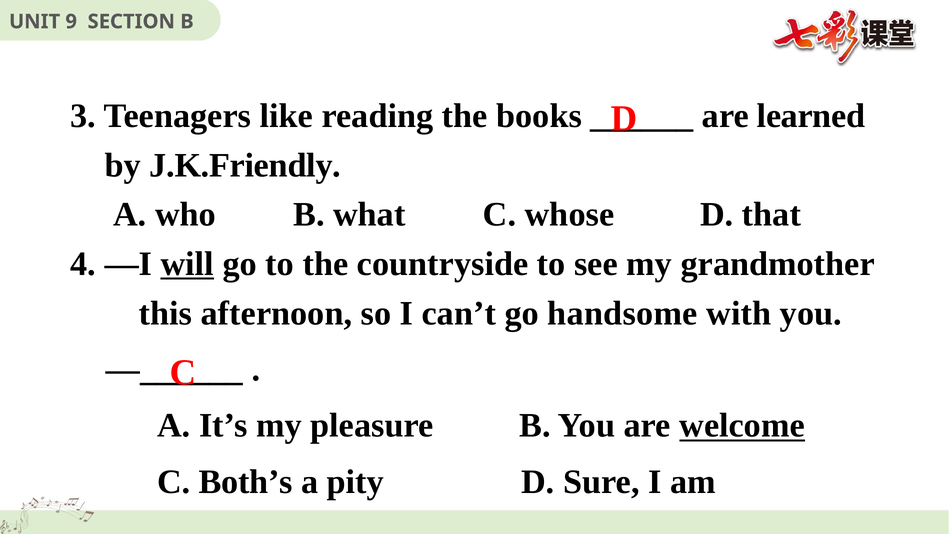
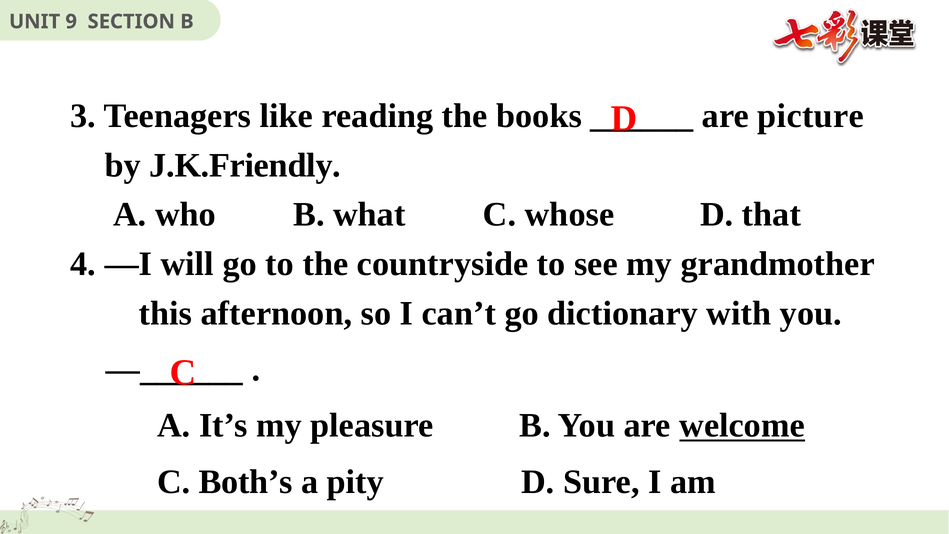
learned: learned -> picture
will underline: present -> none
handsome: handsome -> dictionary
